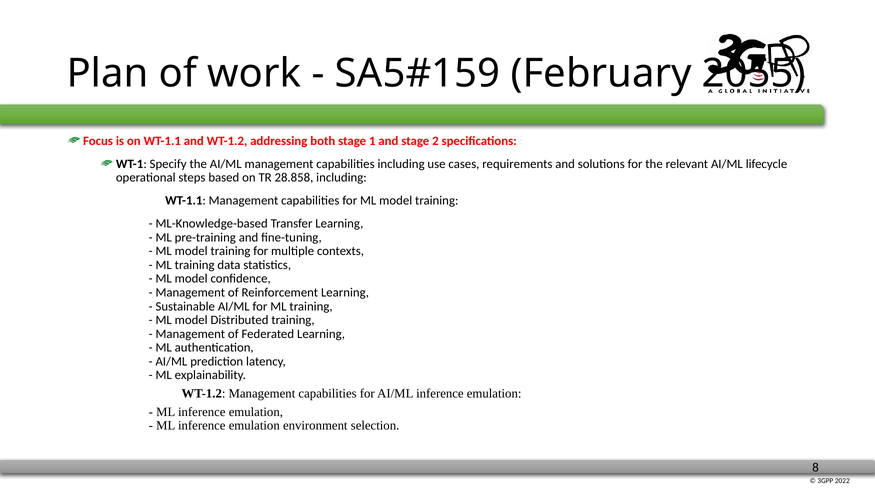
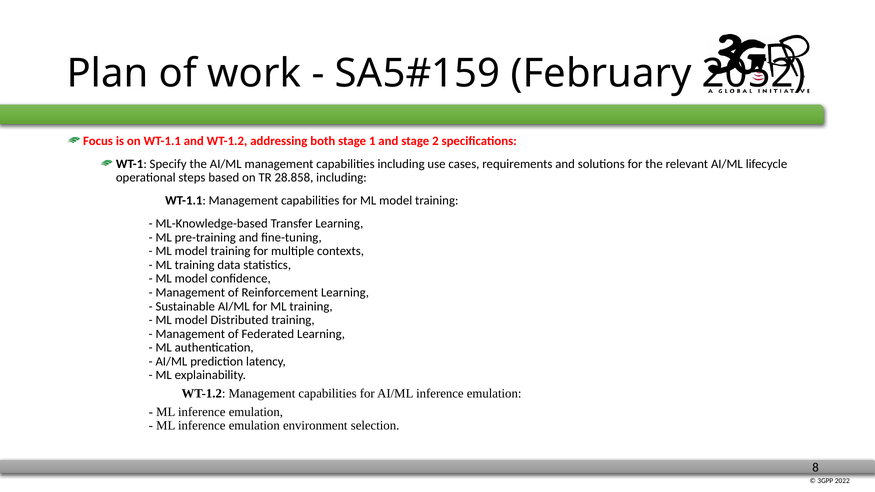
2055: 2055 -> 2052
